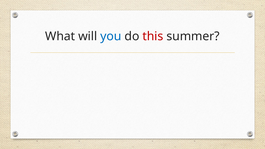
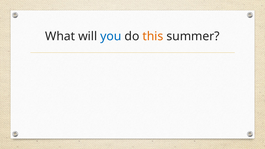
this colour: red -> orange
